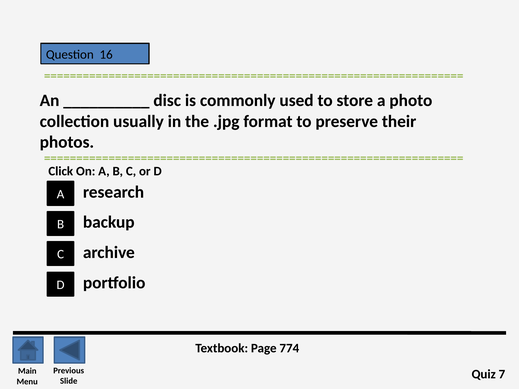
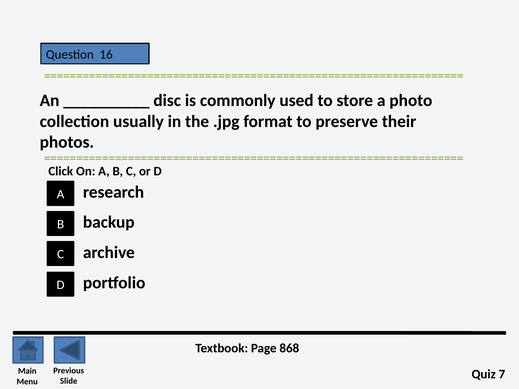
774: 774 -> 868
